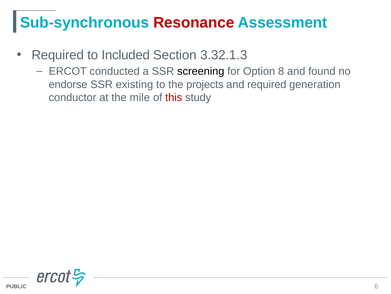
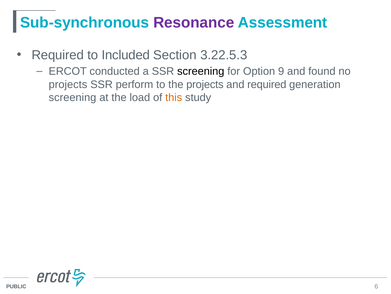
Resonance colour: red -> purple
3.32.1.3: 3.32.1.3 -> 3.22.5.3
8: 8 -> 9
endorse at (68, 84): endorse -> projects
existing: existing -> perform
conductor at (73, 97): conductor -> screening
mile: mile -> load
this colour: red -> orange
